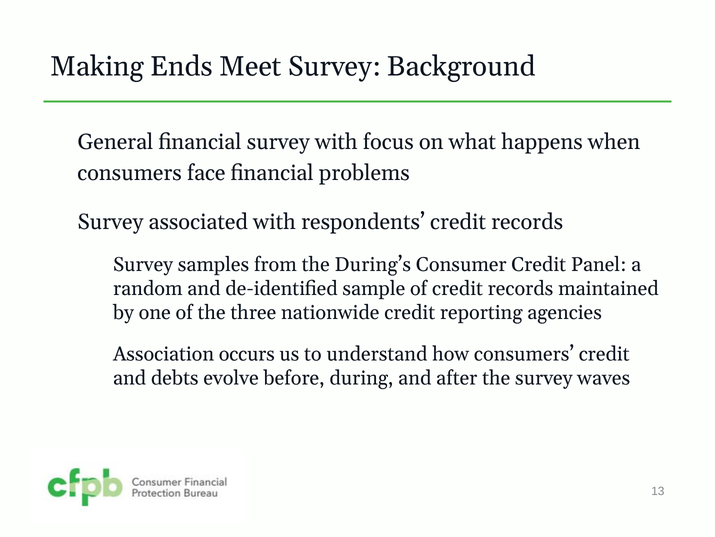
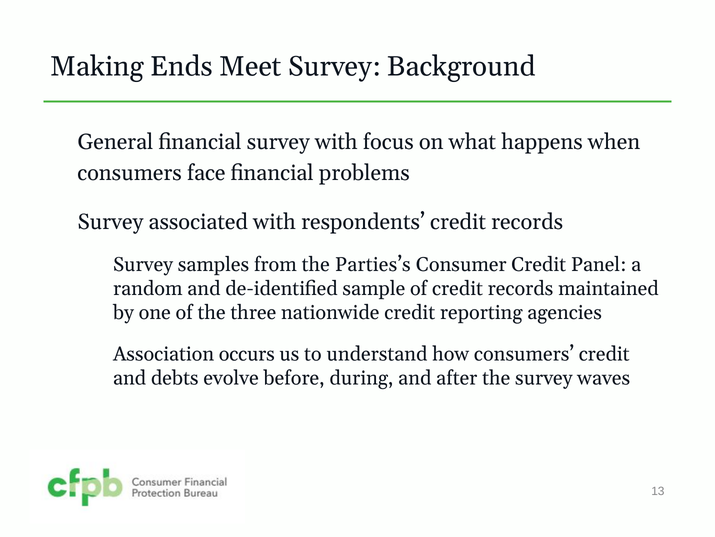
During’s: During’s -> Parties’s
